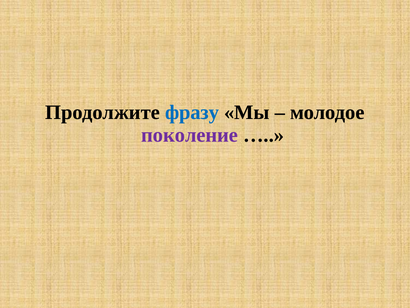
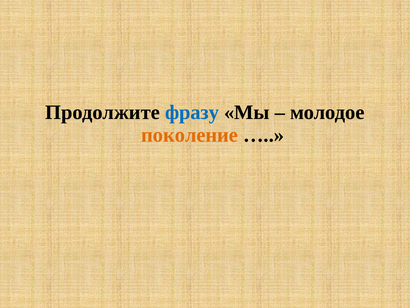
поколение colour: purple -> orange
